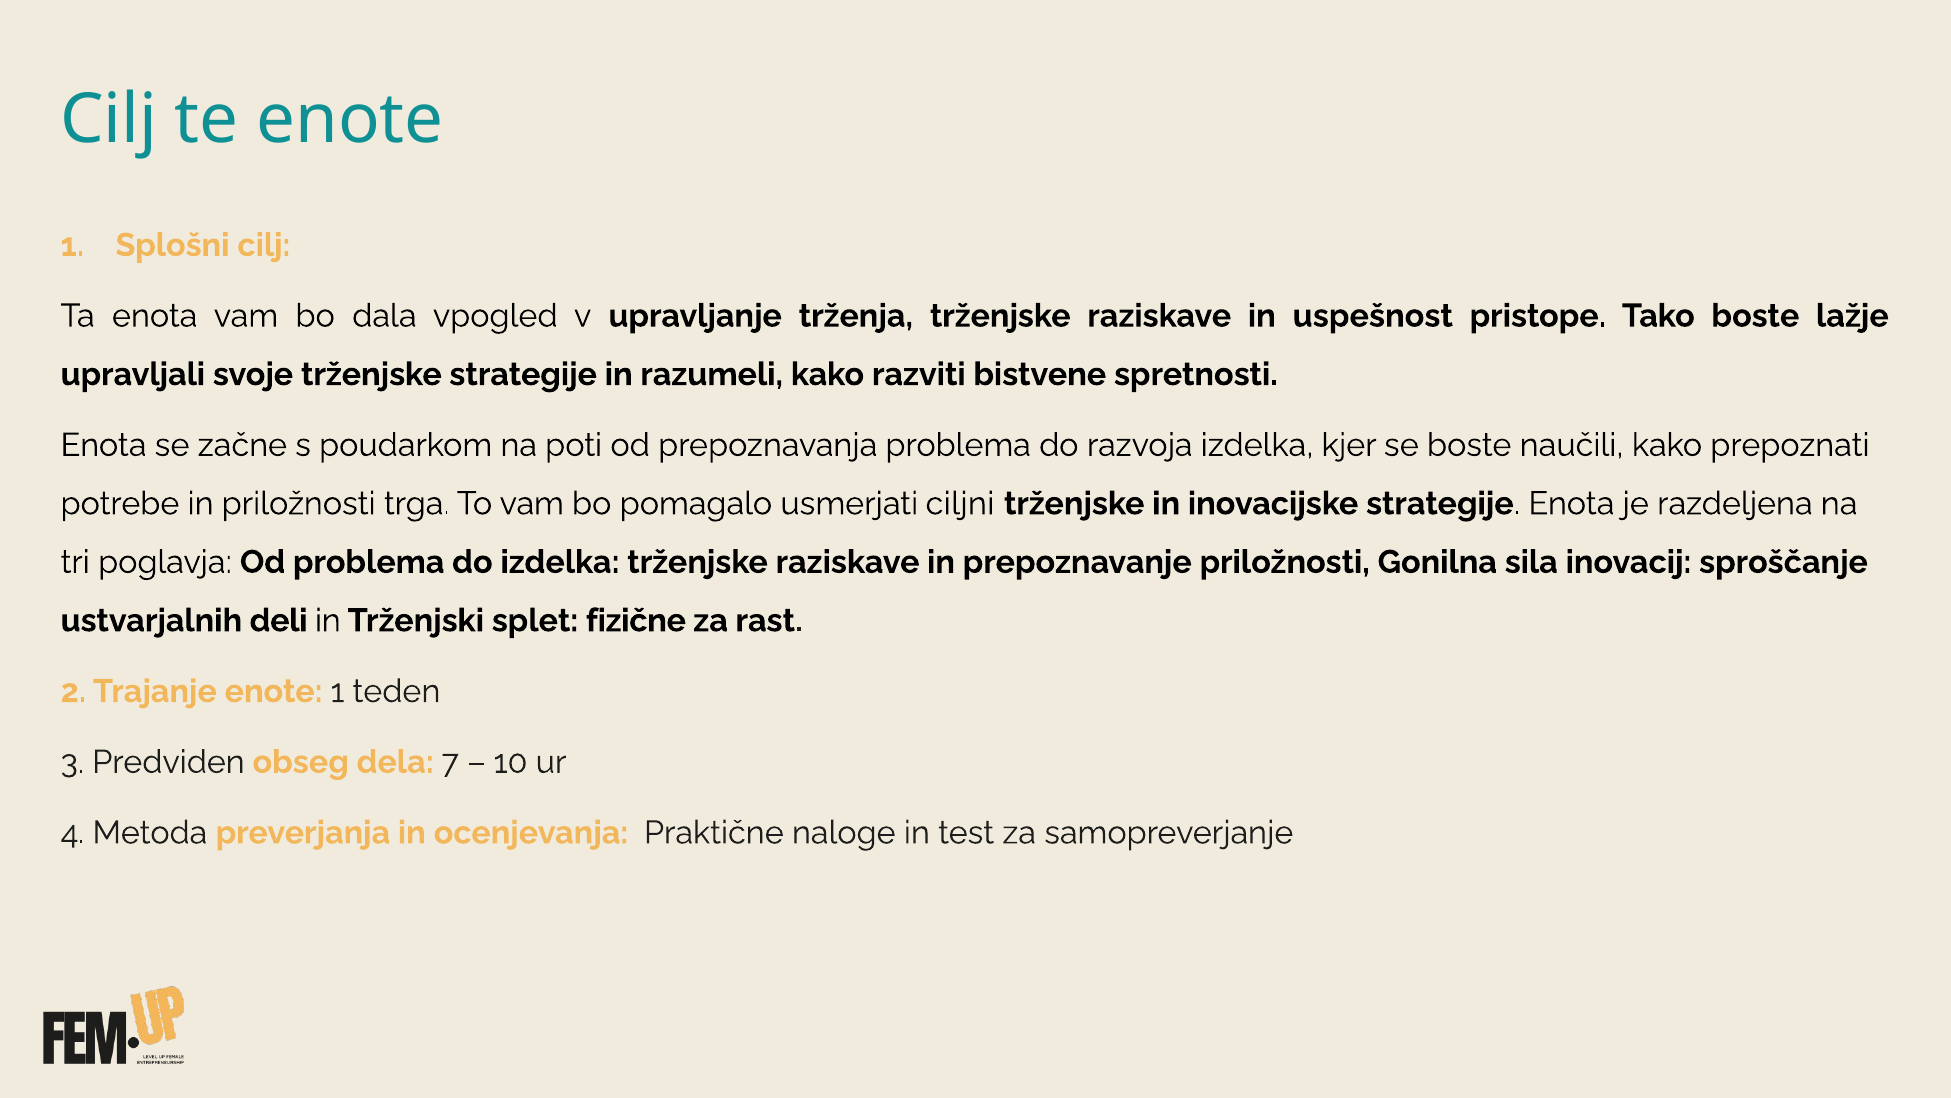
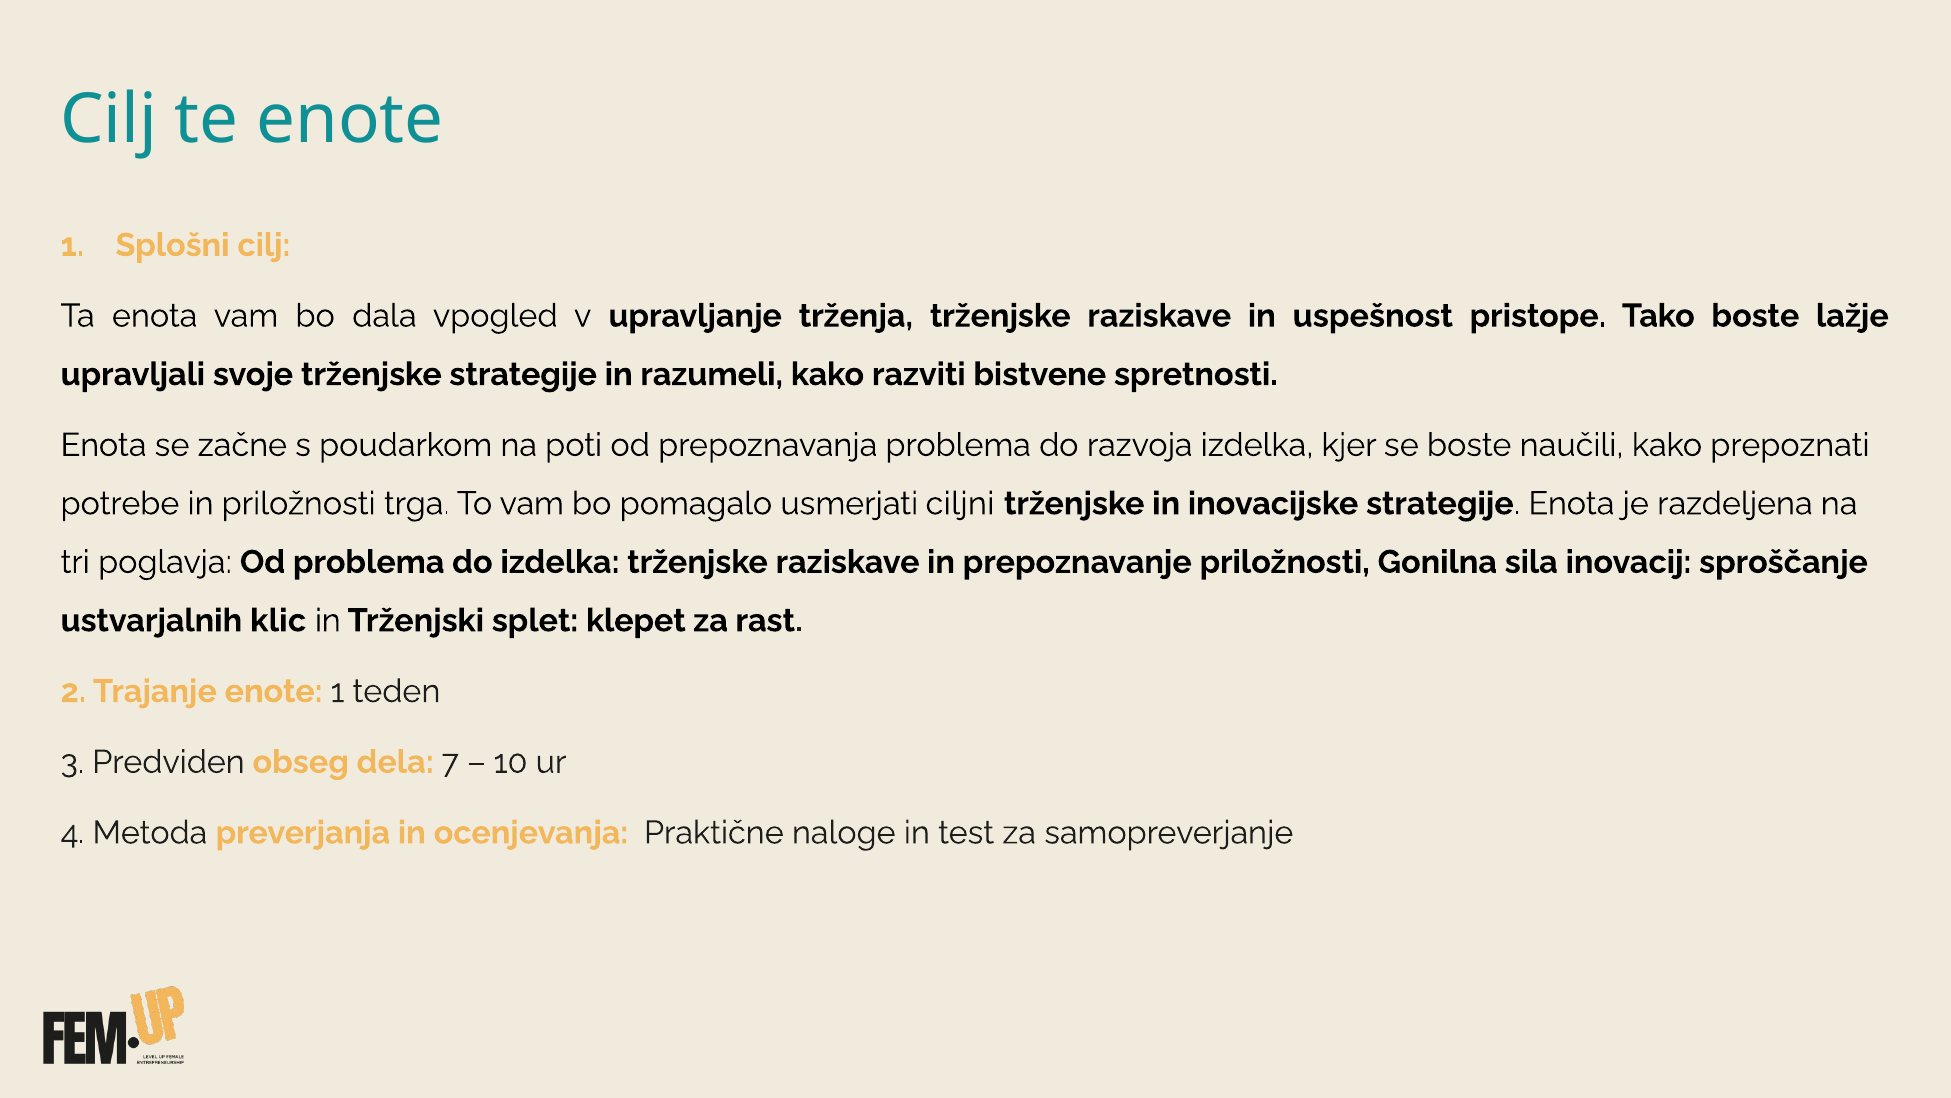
deli: deli -> klic
fizične: fizične -> klepet
